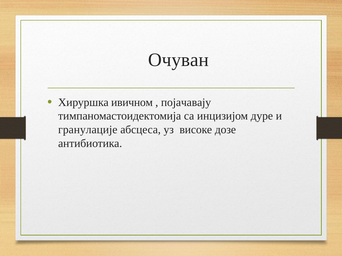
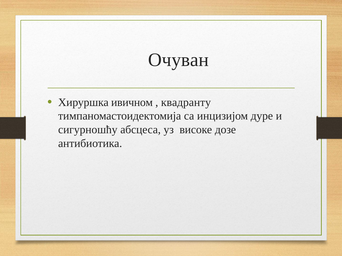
појачавају: појачавају -> квадранту
гранулације: гранулације -> сигурношћу
